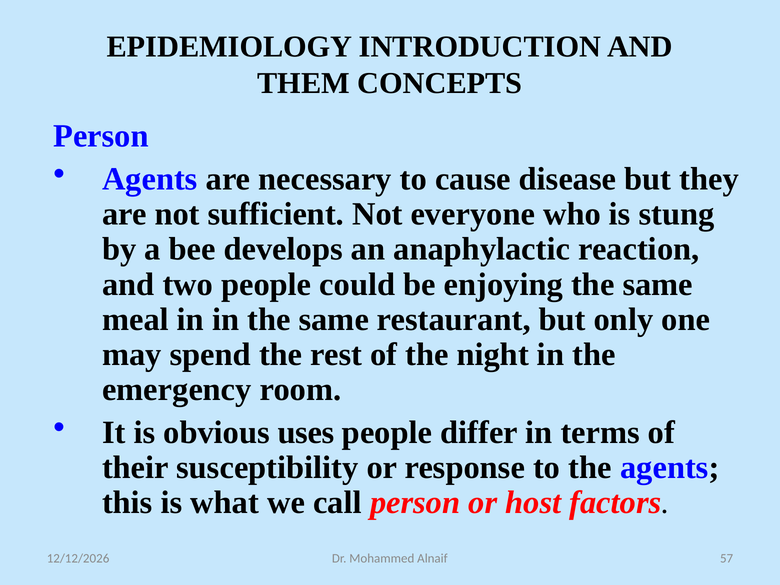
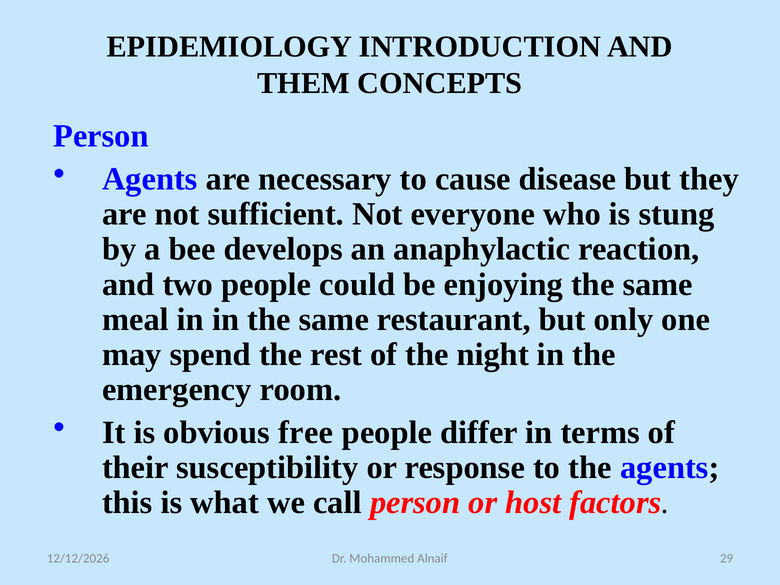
uses: uses -> free
57: 57 -> 29
